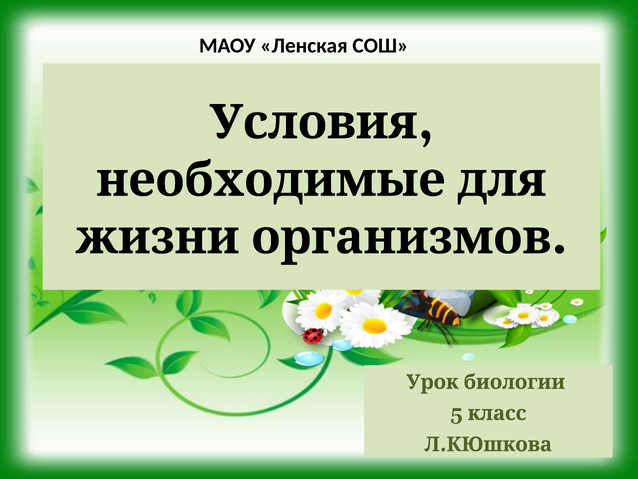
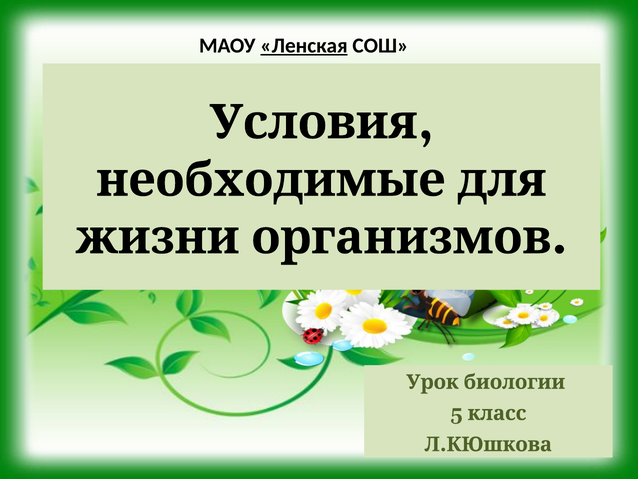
Ленская underline: none -> present
